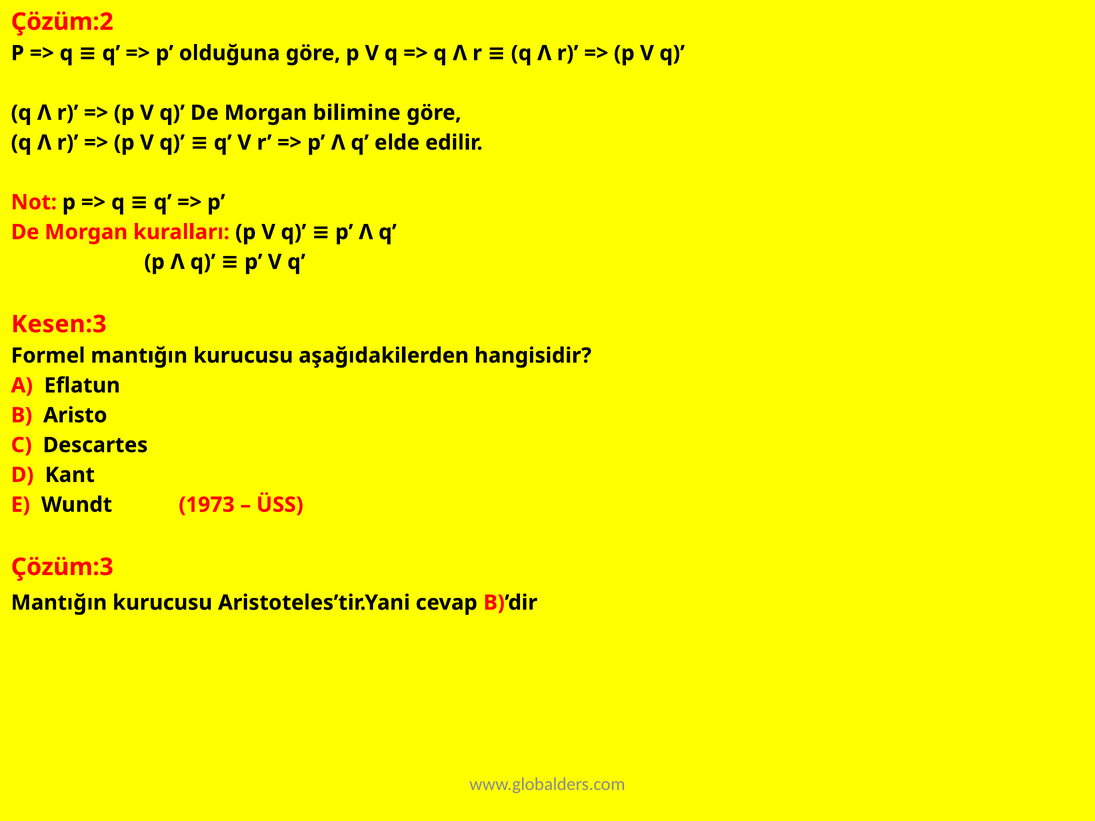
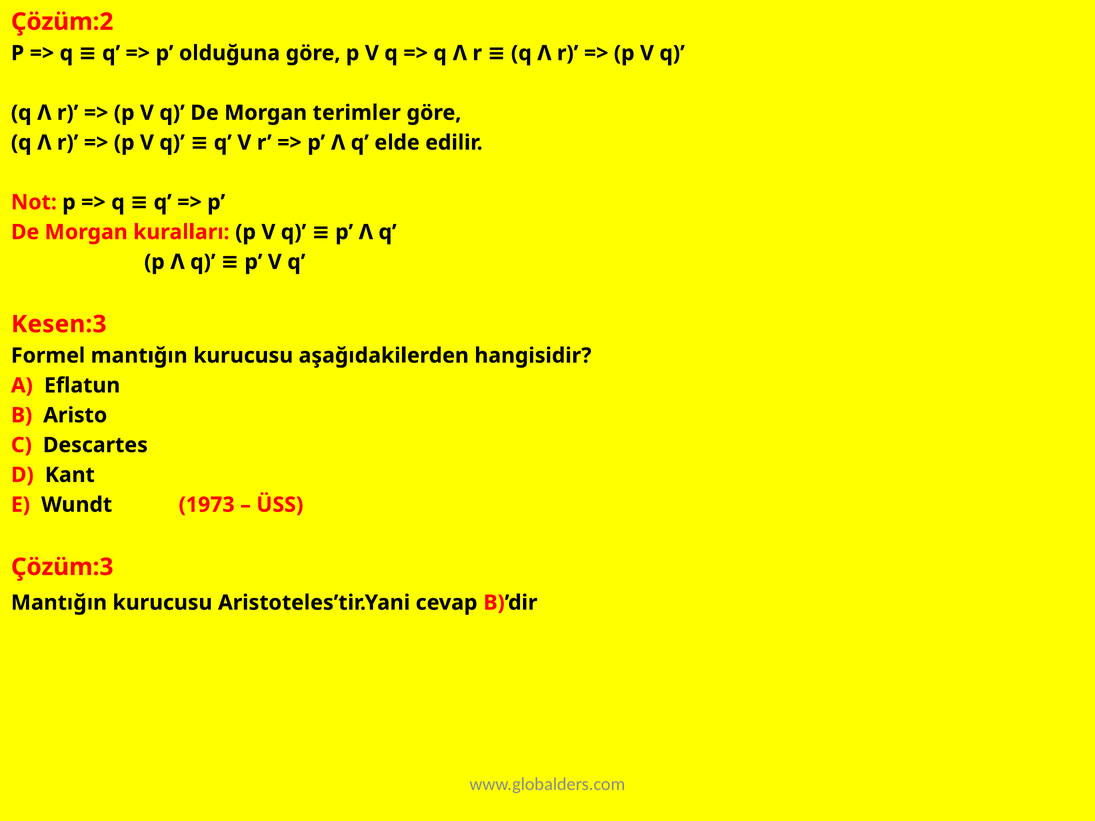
bilimine: bilimine -> terimler
